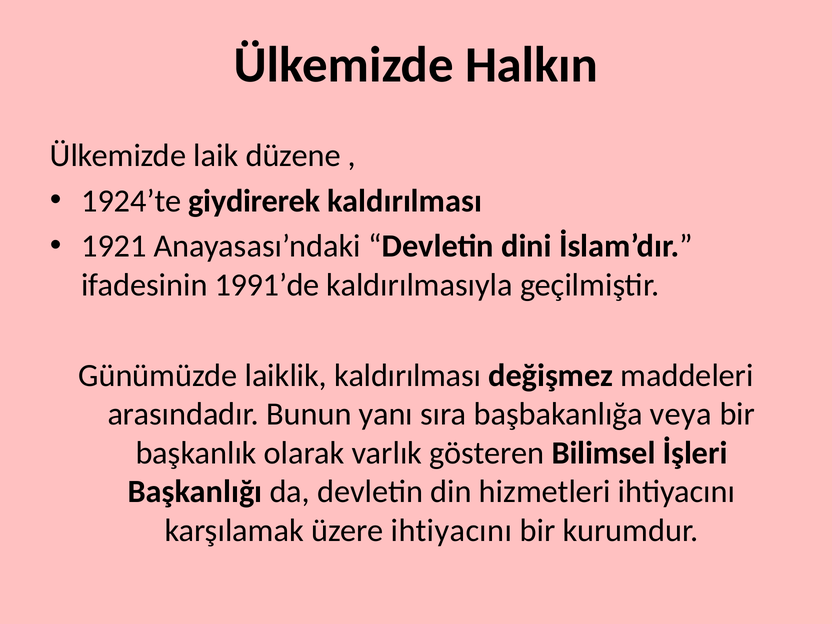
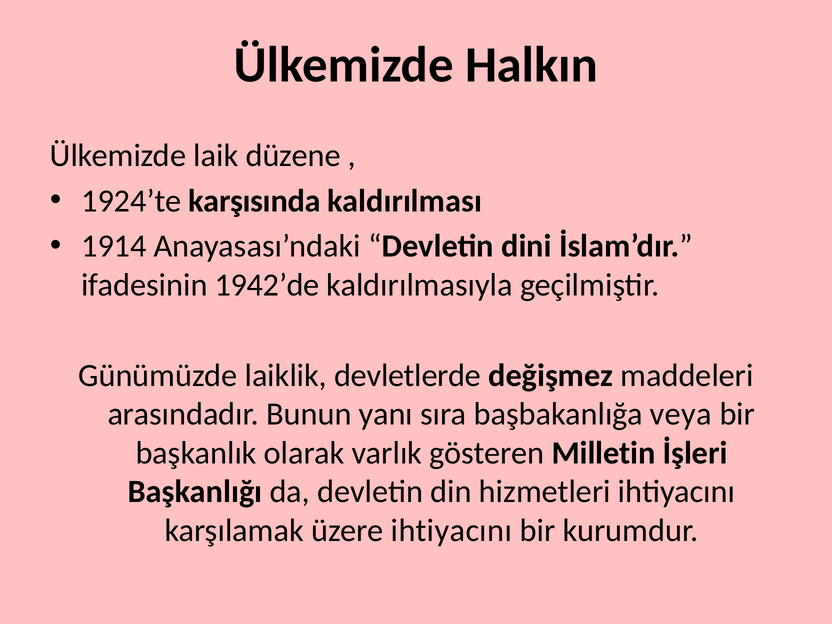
giydirerek: giydirerek -> karşısında
1921: 1921 -> 1914
1991’de: 1991’de -> 1942’de
laiklik kaldırılması: kaldırılması -> devletlerde
Bilimsel: Bilimsel -> Milletin
